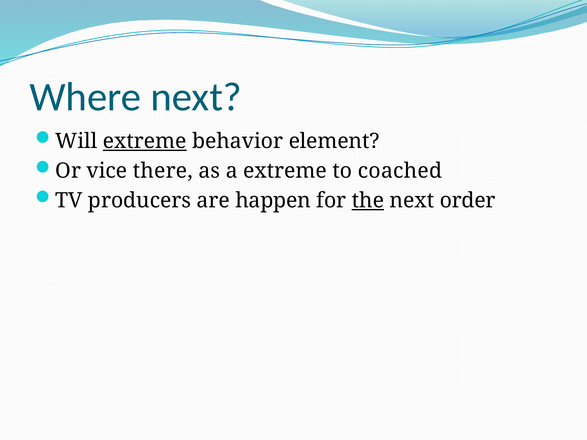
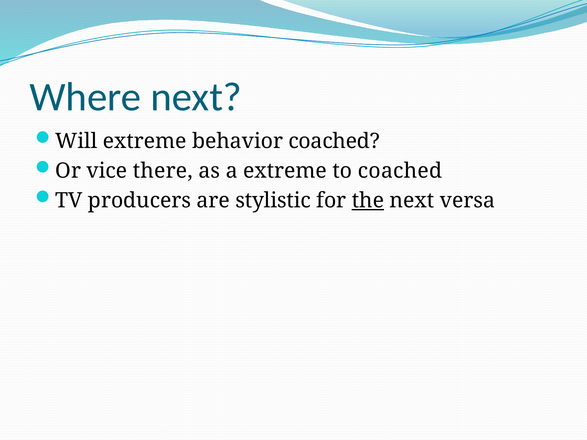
extreme at (145, 141) underline: present -> none
behavior element: element -> coached
happen: happen -> stylistic
order: order -> versa
